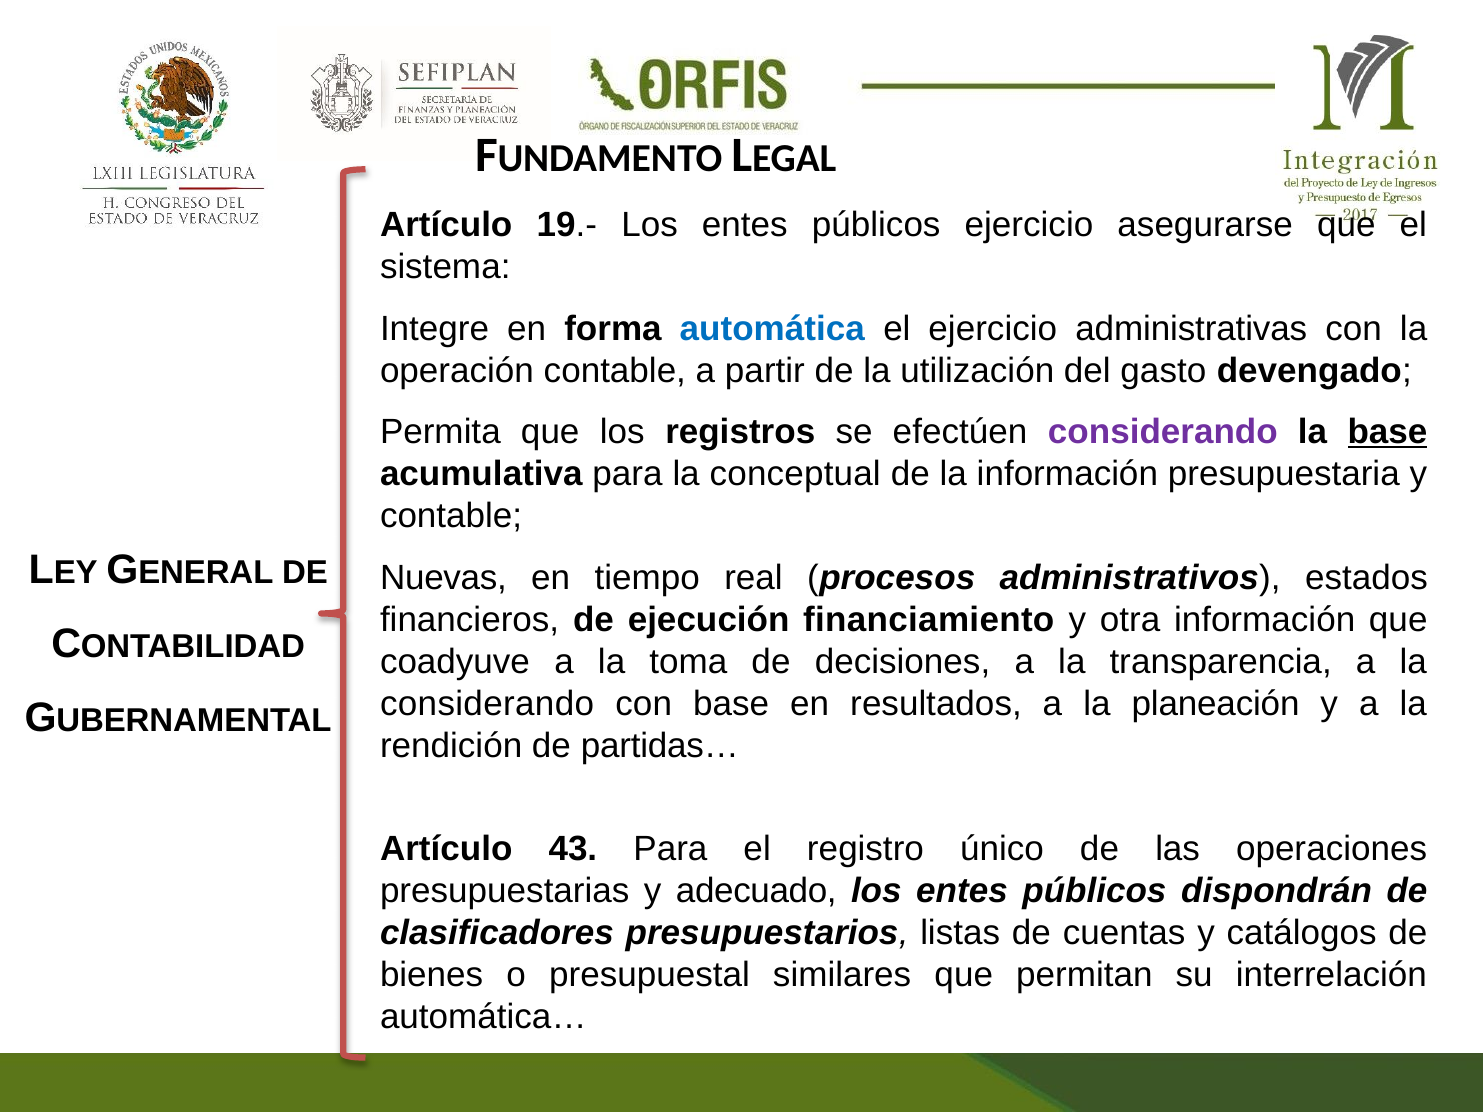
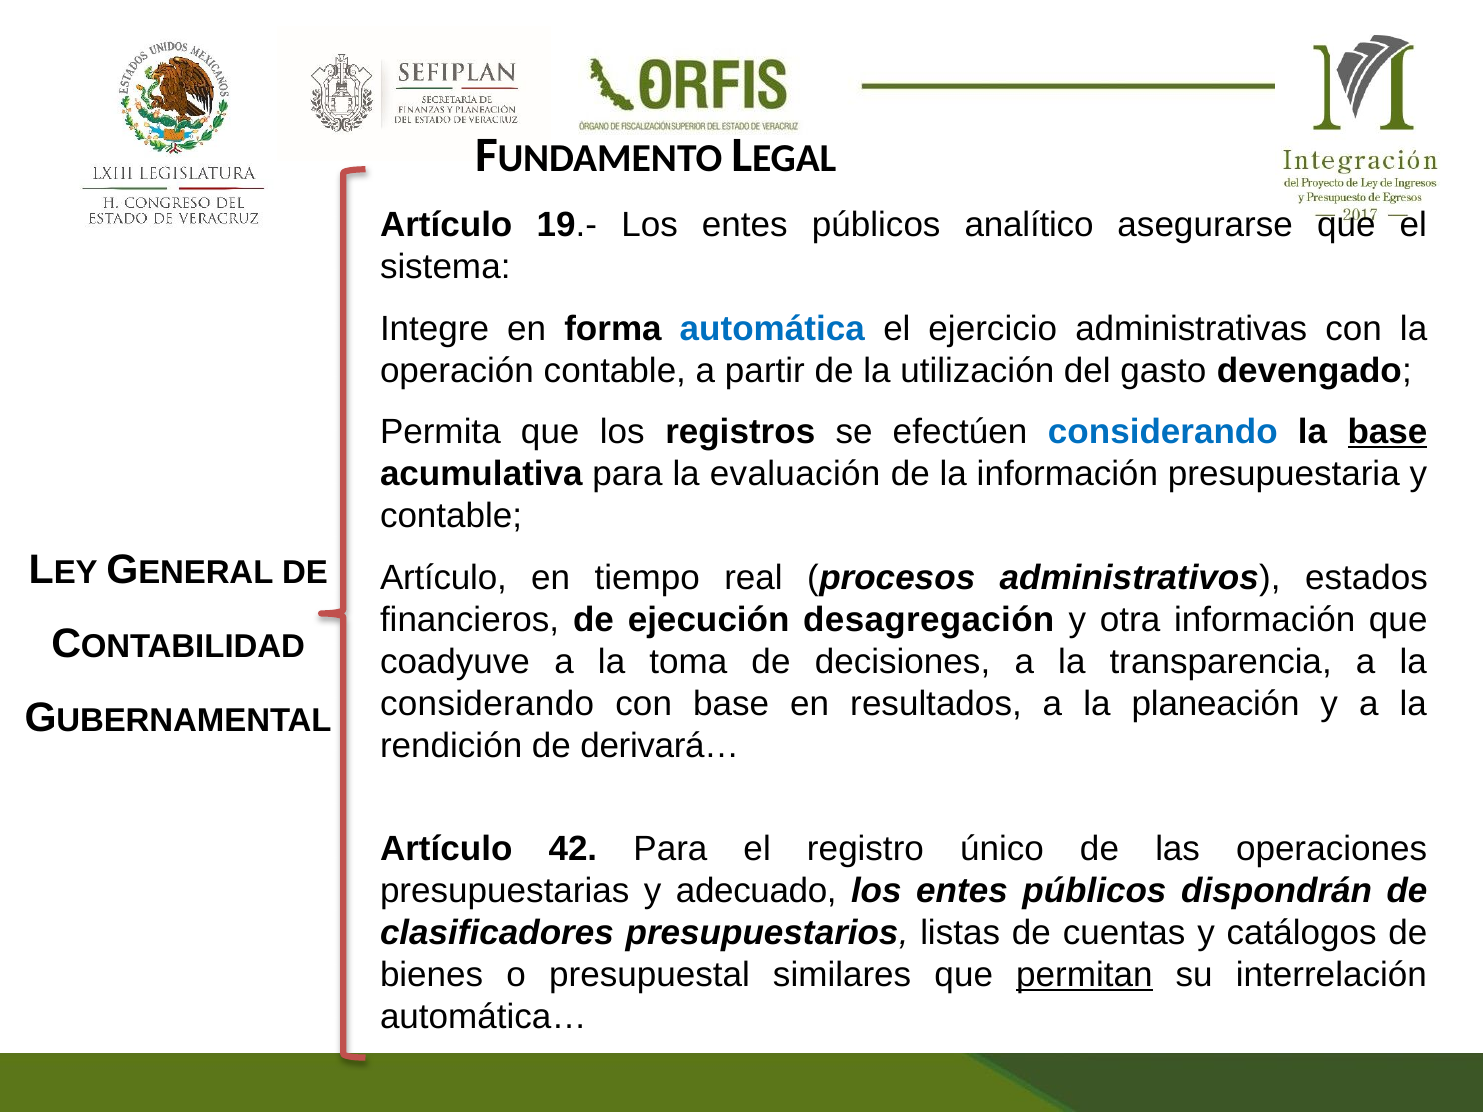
públicos ejercicio: ejercicio -> analítico
considerando at (1163, 432) colour: purple -> blue
conceptual: conceptual -> evaluación
Nuevas at (443, 578): Nuevas -> Artículo
financiamiento: financiamiento -> desagregación
partidas…: partidas… -> derivará…
43: 43 -> 42
permitan underline: none -> present
